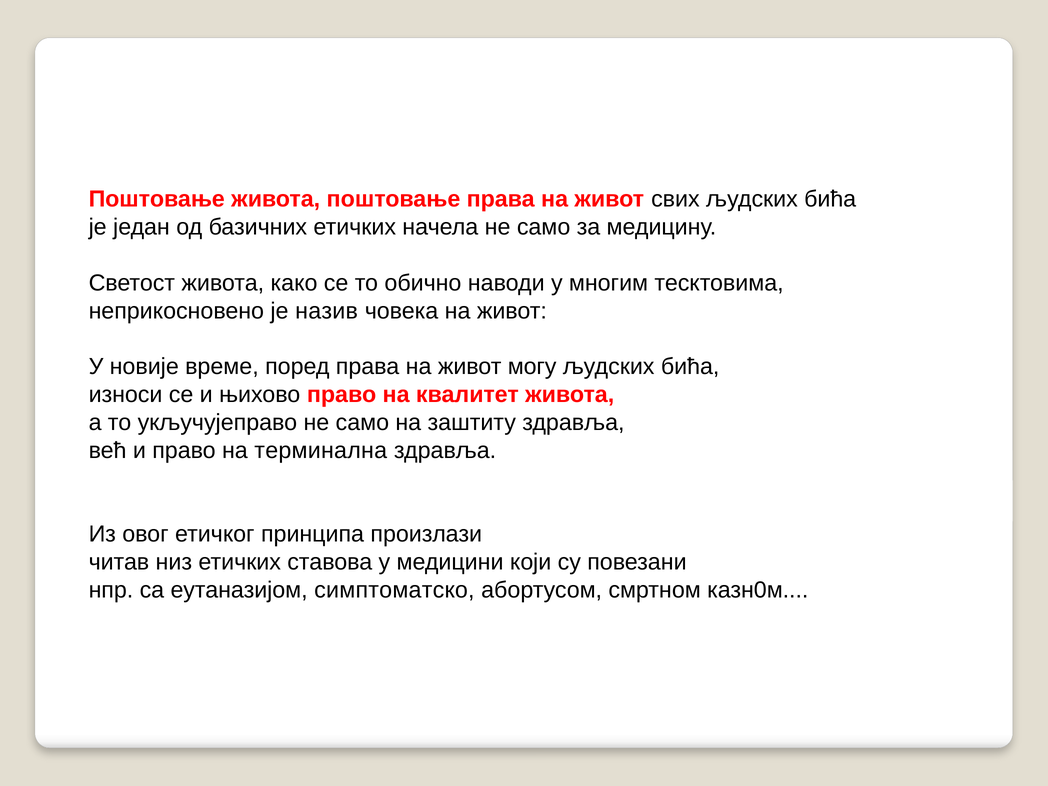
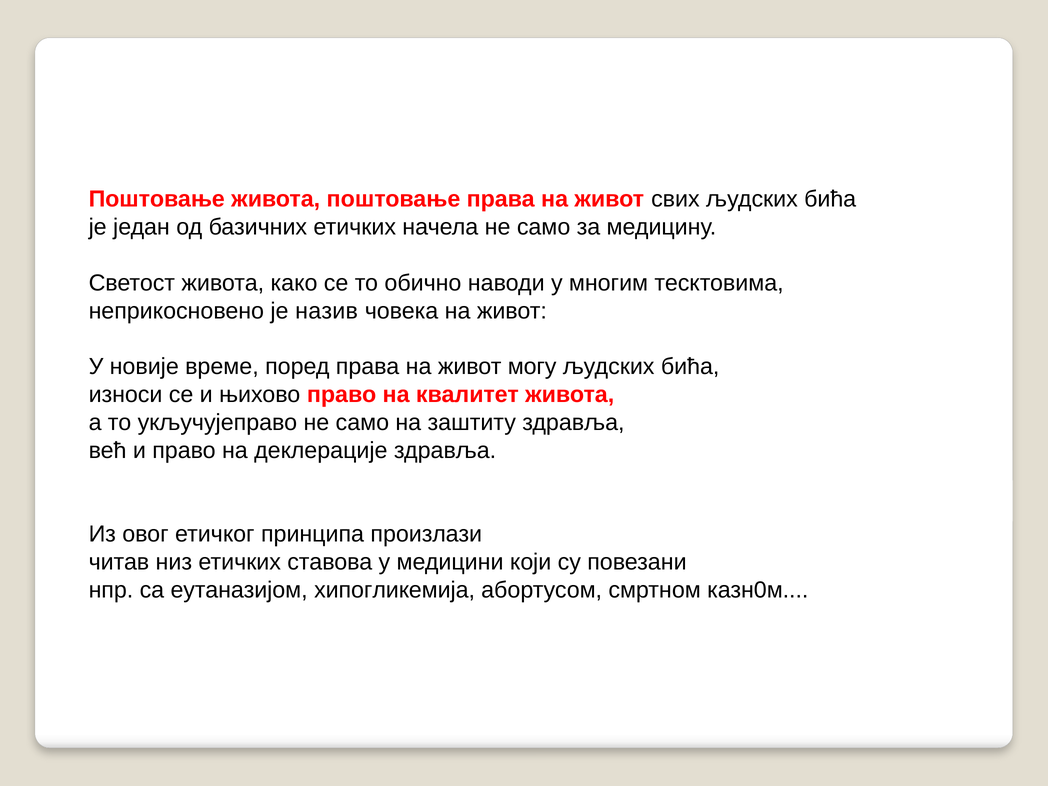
терминална: терминална -> деклерације
симптоматско: симптоматско -> хипогликемија
